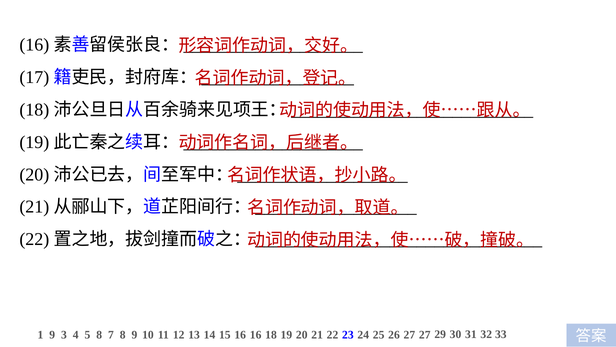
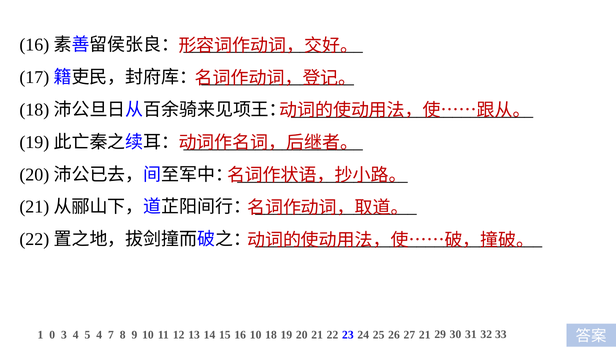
1 9: 9 -> 0
5 8: 8 -> 4
16 16: 16 -> 10
27 27: 27 -> 21
